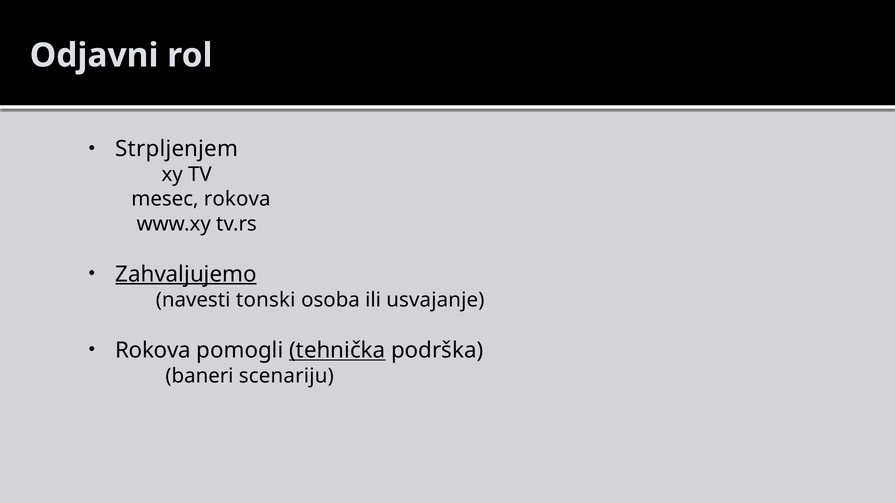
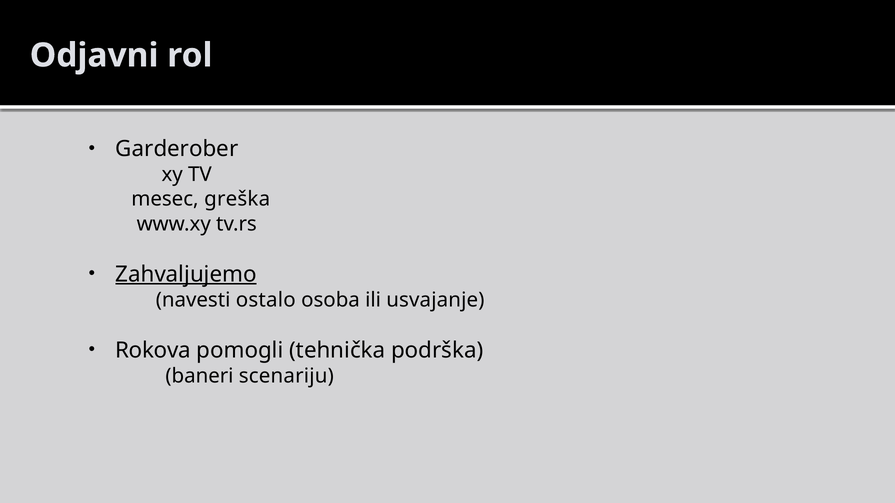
Strpljenjem: Strpljenjem -> Garderober
mesec rokova: rokova -> greška
tonski: tonski -> ostalo
tehnička underline: present -> none
